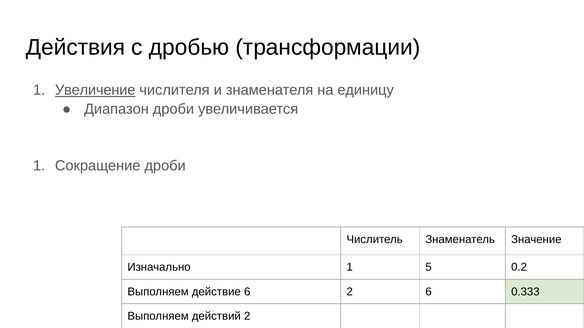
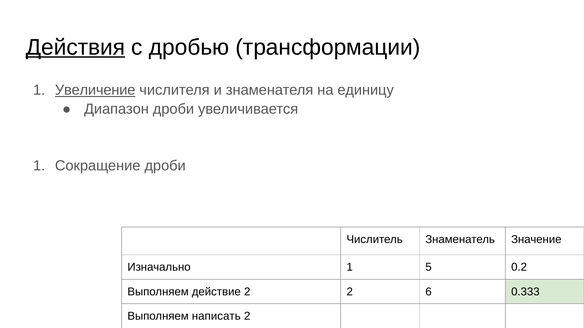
Действия underline: none -> present
действие 6: 6 -> 2
действий: действий -> написать
